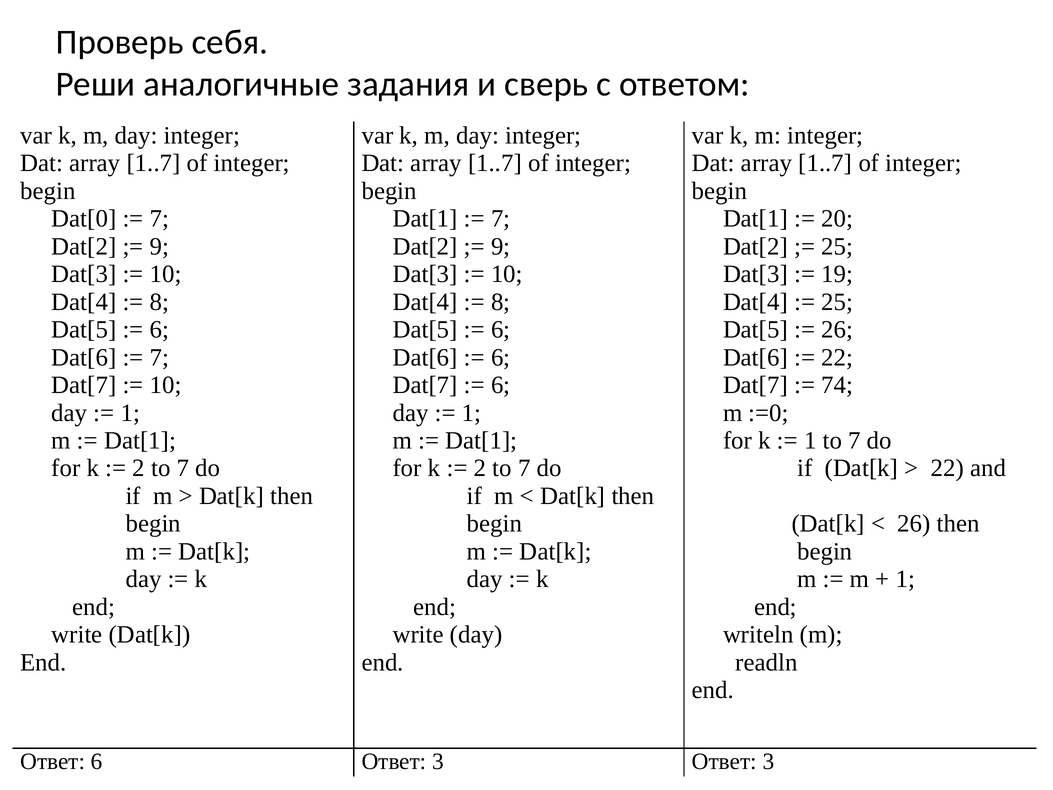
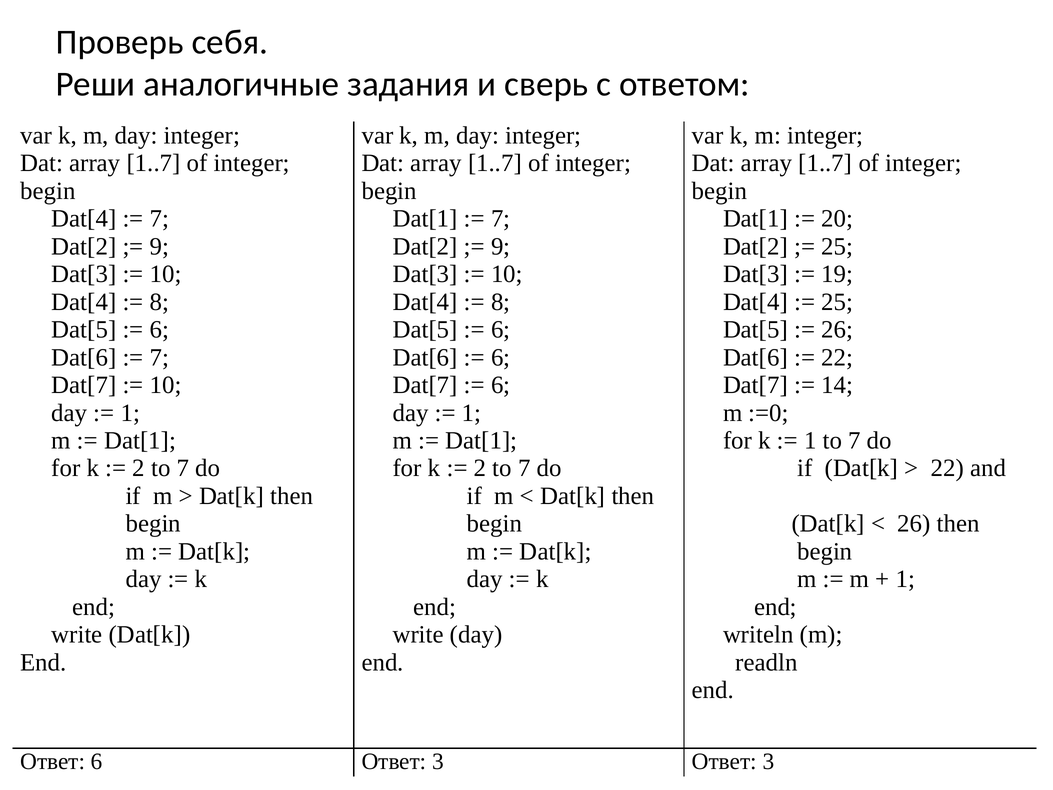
Dat[0 at (84, 219): Dat[0 -> Dat[4
74: 74 -> 14
